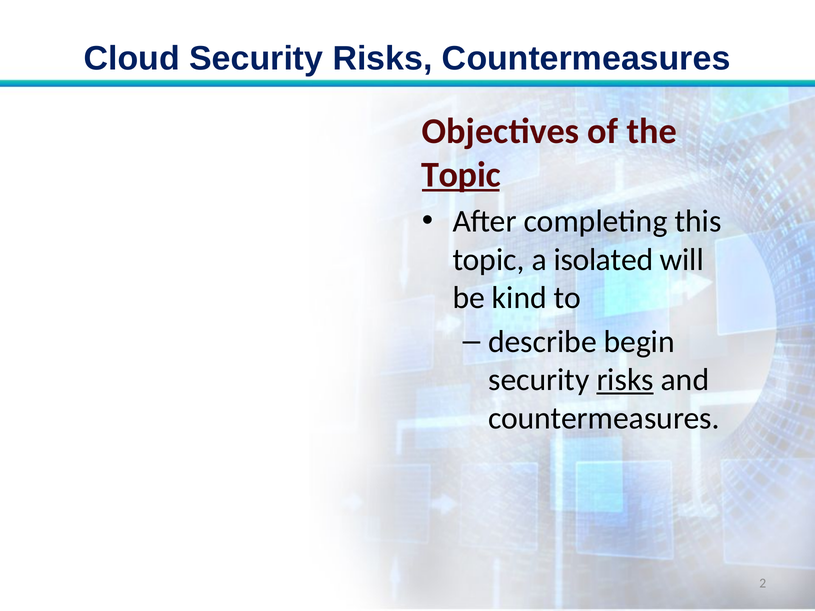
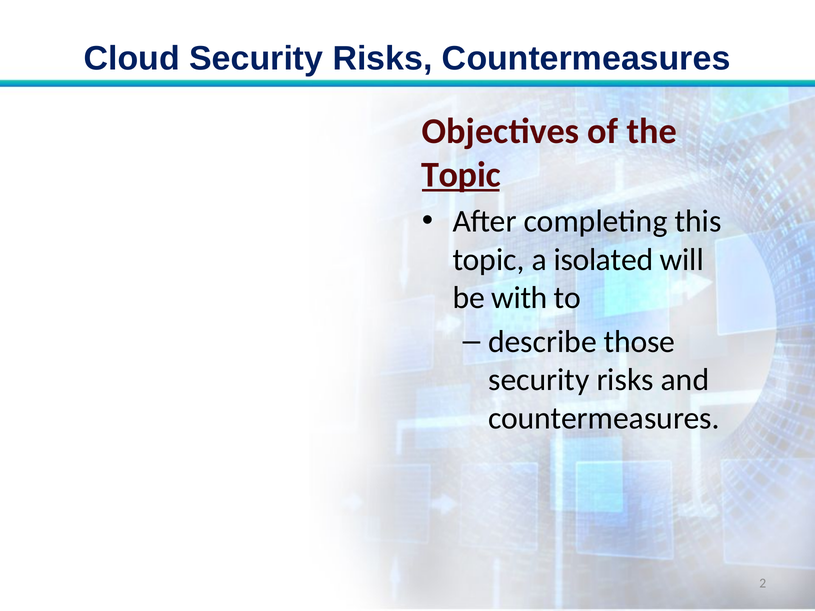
kind: kind -> with
begin: begin -> those
risks at (625, 380) underline: present -> none
